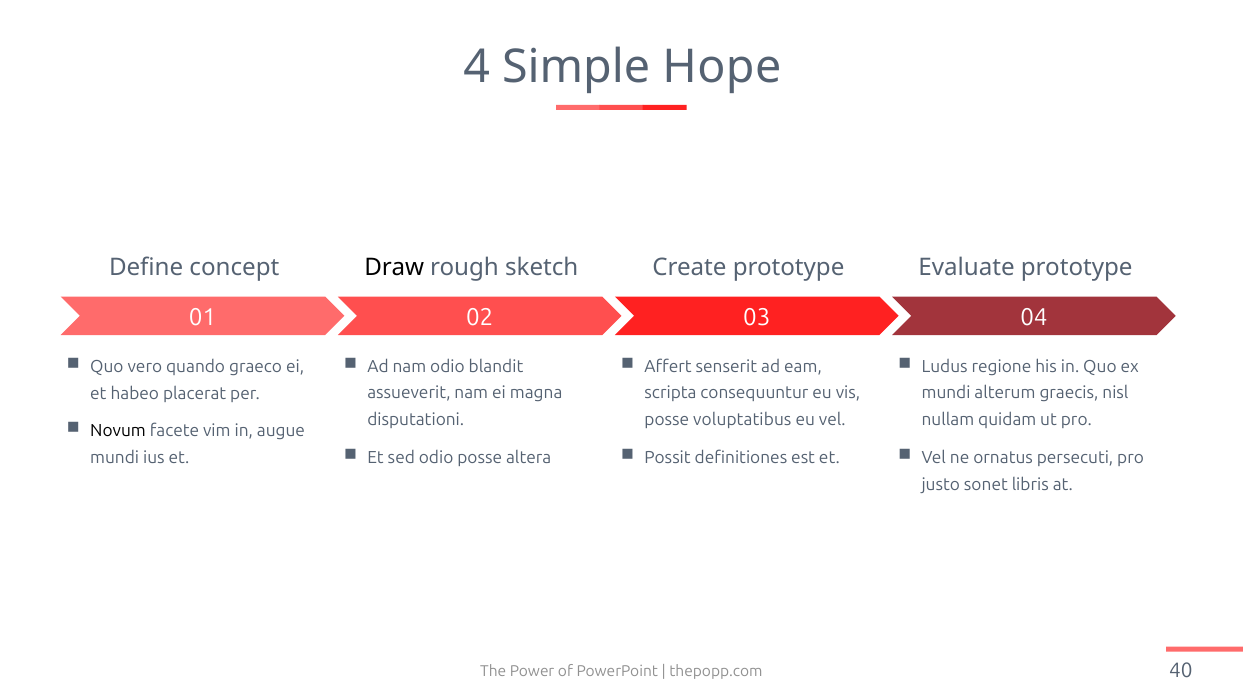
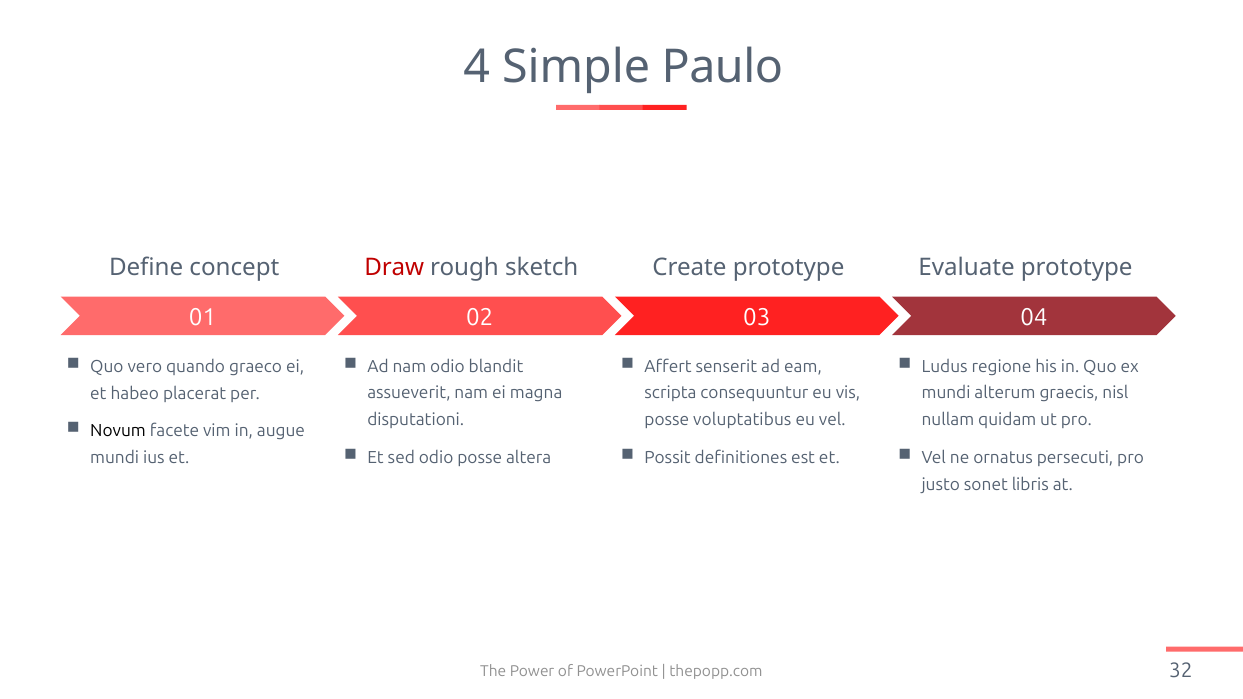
Hope: Hope -> Paulo
Draw colour: black -> red
40: 40 -> 32
